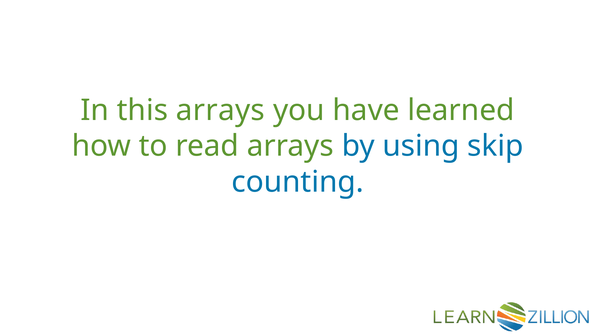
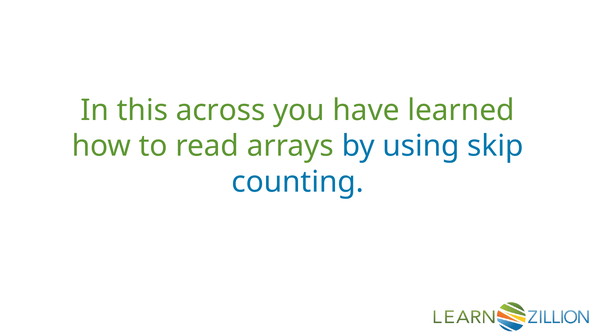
this arrays: arrays -> across
